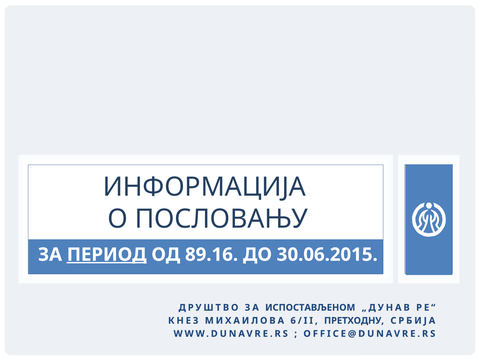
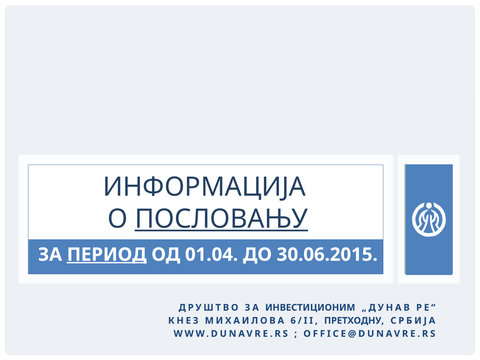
ПОСЛОВАЊУ underline: none -> present
89.16: 89.16 -> 01.04
ИСПОСТАВЉЕНОМ: ИСПОСТАВЉЕНОМ -> ИНВЕСТИЦИОНИМ
